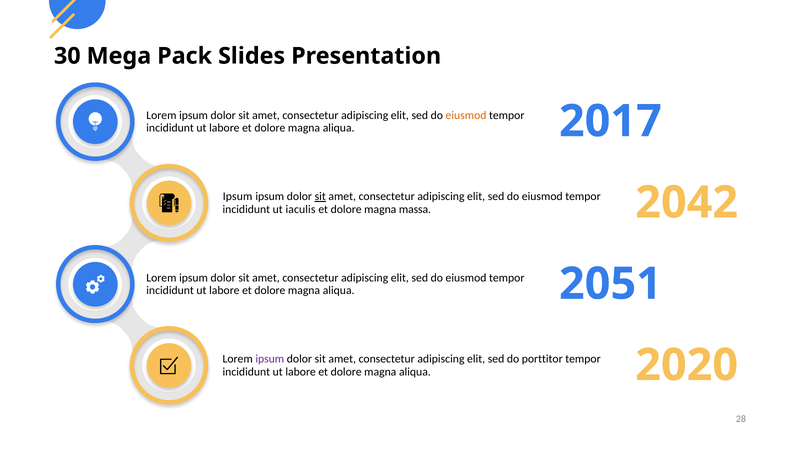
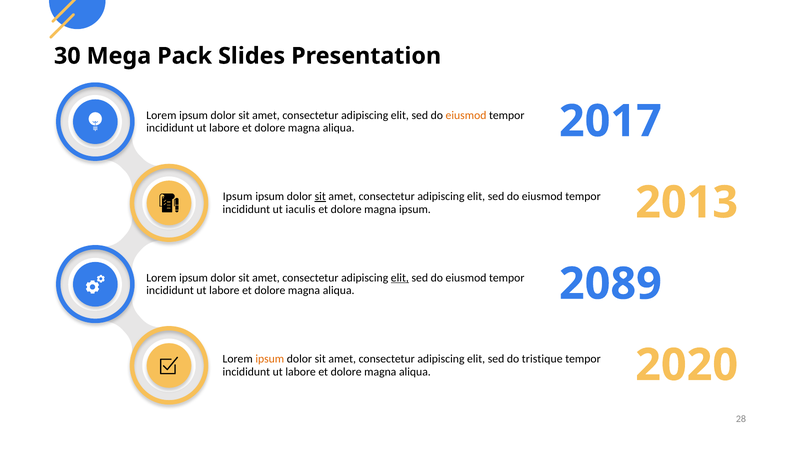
2042: 2042 -> 2013
magna massa: massa -> ipsum
elit at (400, 278) underline: none -> present
2051: 2051 -> 2089
ipsum at (270, 359) colour: purple -> orange
porttitor: porttitor -> tristique
